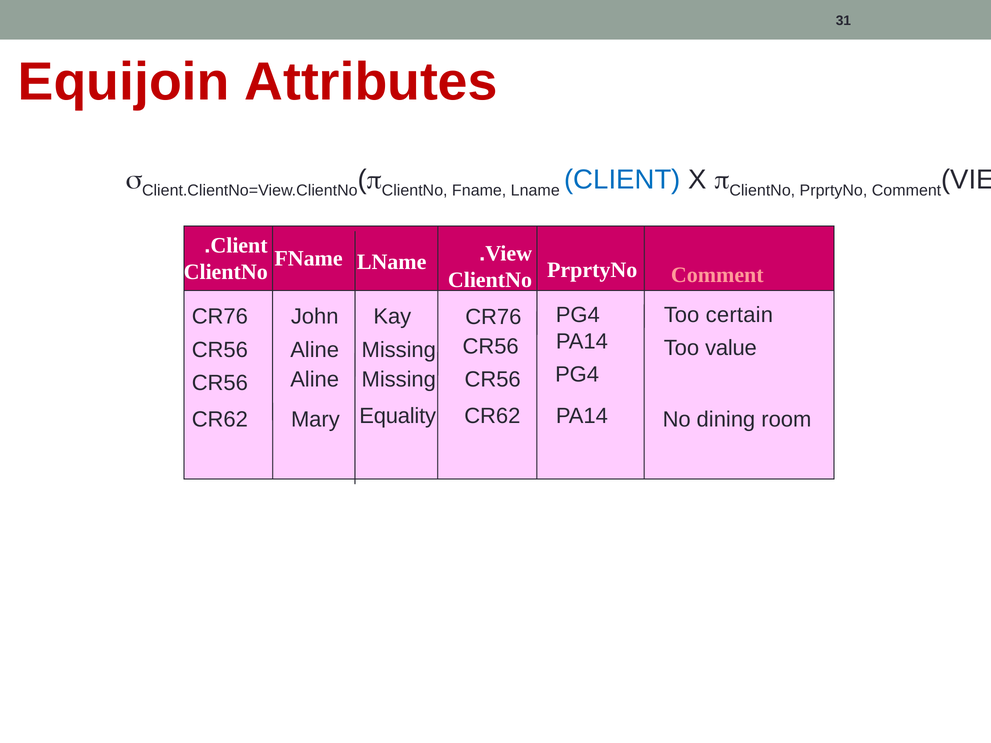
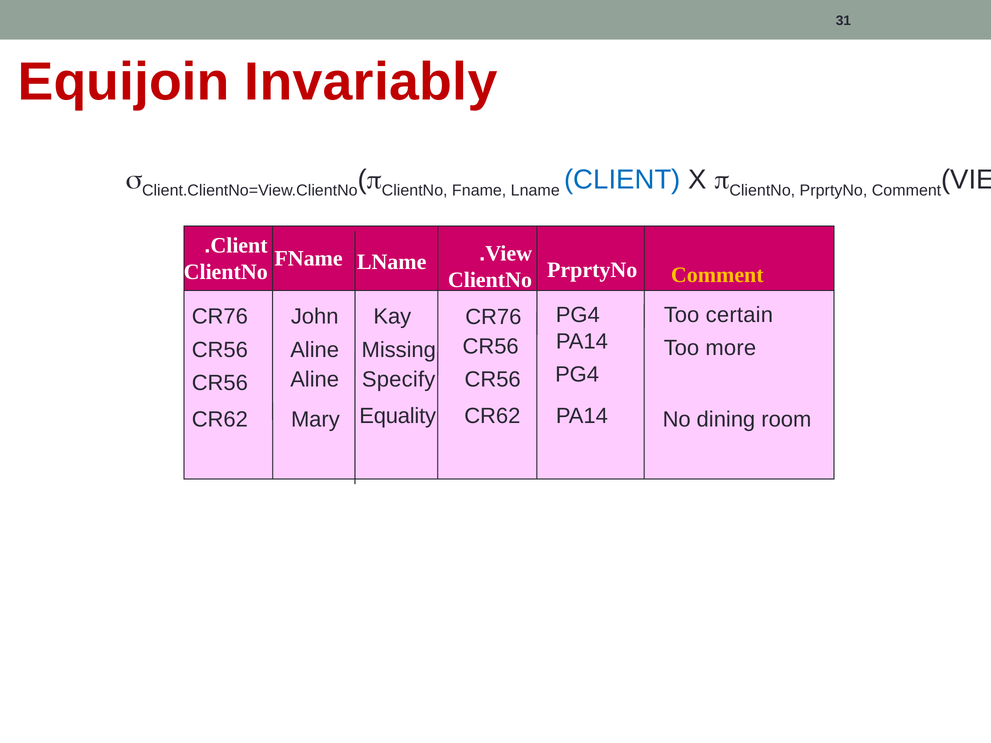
Attributes: Attributes -> Invariably
Comment at (717, 275) colour: pink -> yellow
value: value -> more
Aline Missing: Missing -> Specify
